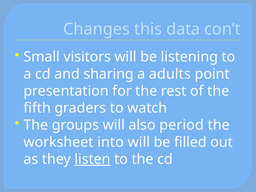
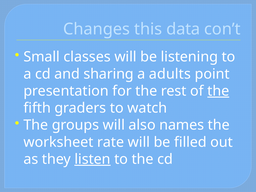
visitors: visitors -> classes
the at (218, 91) underline: none -> present
period: period -> names
into: into -> rate
